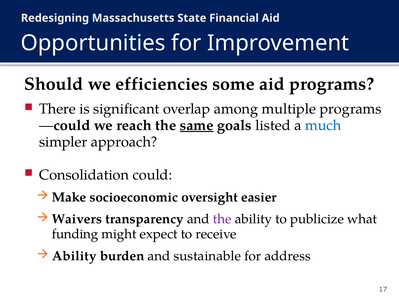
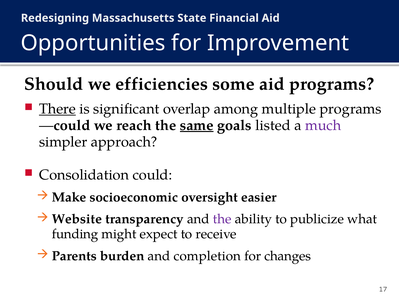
There underline: none -> present
much colour: blue -> purple
Waivers: Waivers -> Website
Ability at (74, 256): Ability -> Parents
sustainable: sustainable -> completion
address: address -> changes
